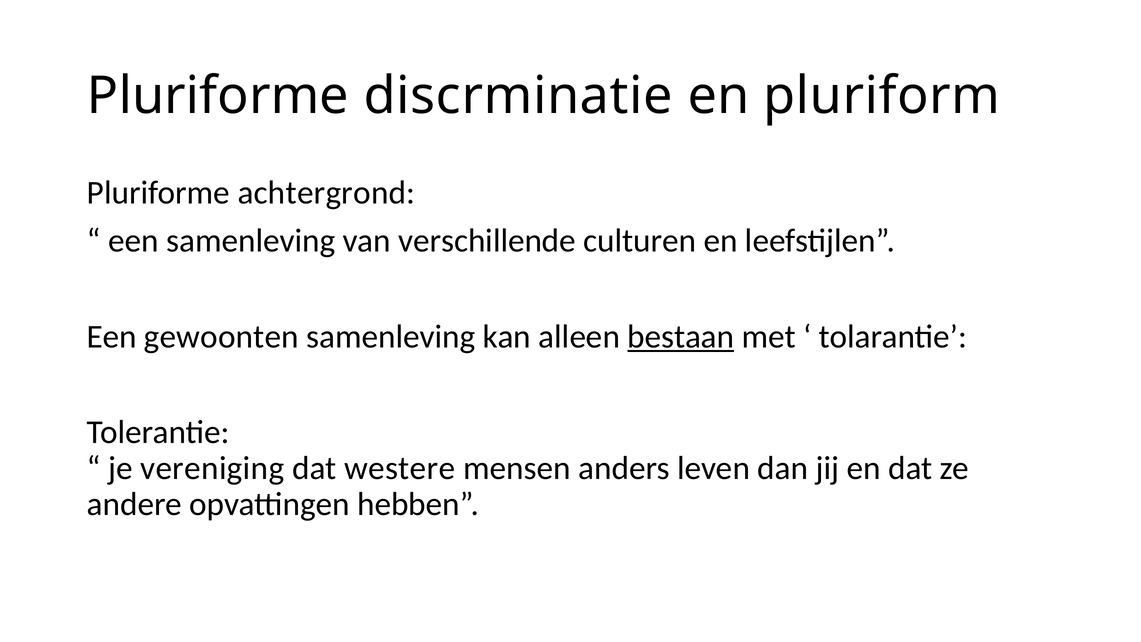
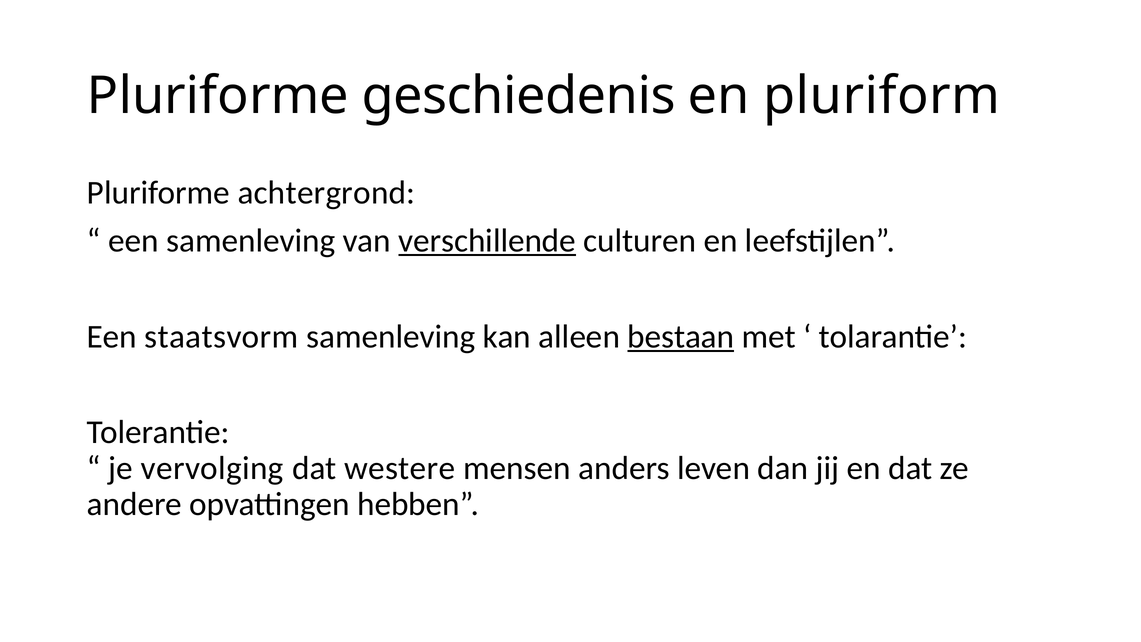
discrminatie: discrminatie -> geschiedenis
verschillende underline: none -> present
gewoonten: gewoonten -> staatsvorm
vereniging: vereniging -> vervolging
